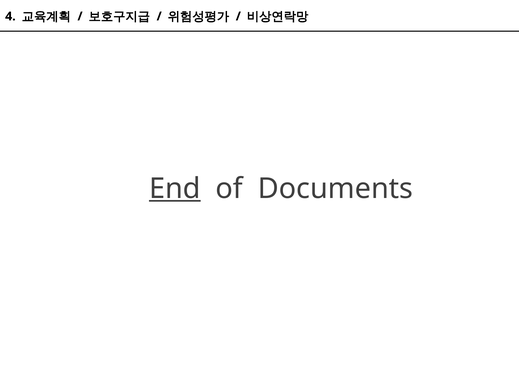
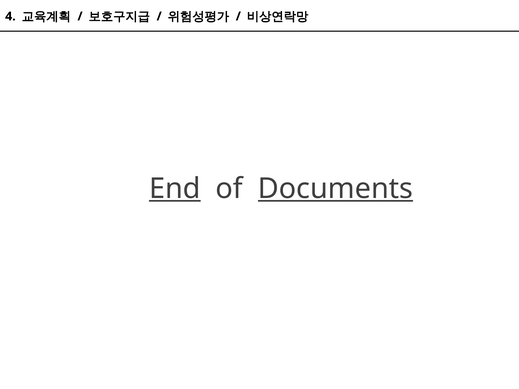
Documents underline: none -> present
